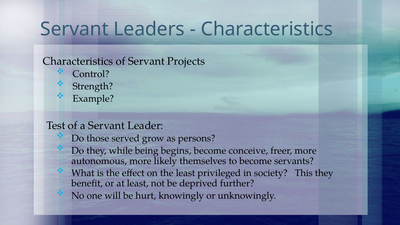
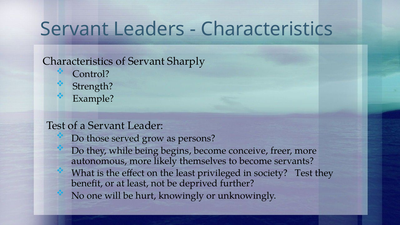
Projects: Projects -> Sharply
society This: This -> Test
